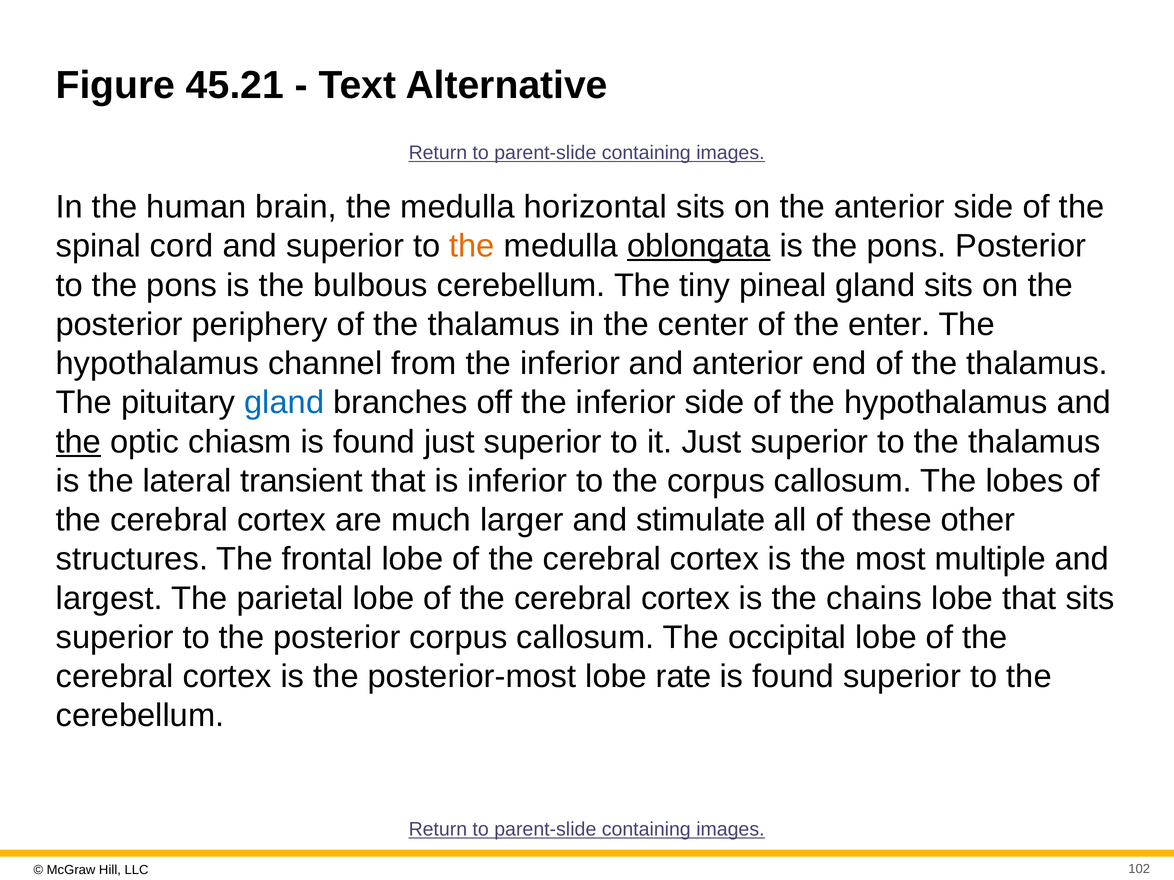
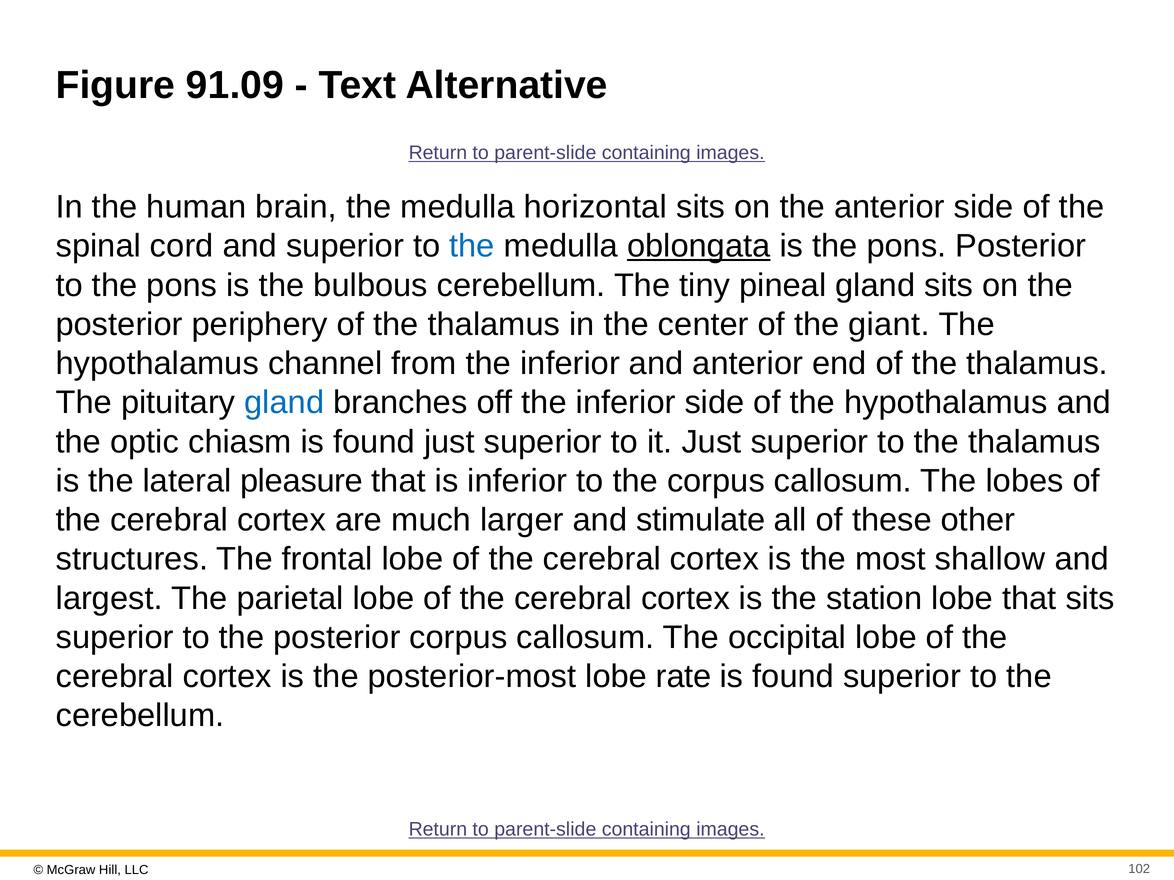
45.21: 45.21 -> 91.09
the at (472, 246) colour: orange -> blue
enter: enter -> giant
the at (78, 442) underline: present -> none
transient: transient -> pleasure
multiple: multiple -> shallow
chains: chains -> station
